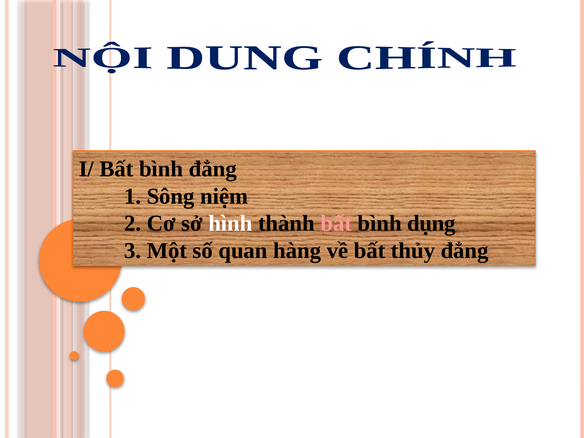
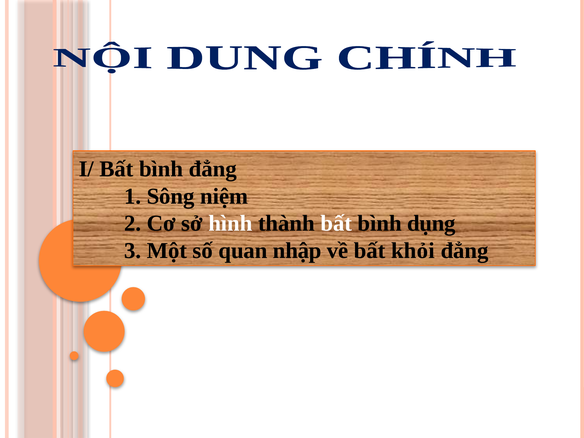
bất at (336, 223) colour: pink -> white
hàng: hàng -> nhập
thủy: thủy -> khỏi
